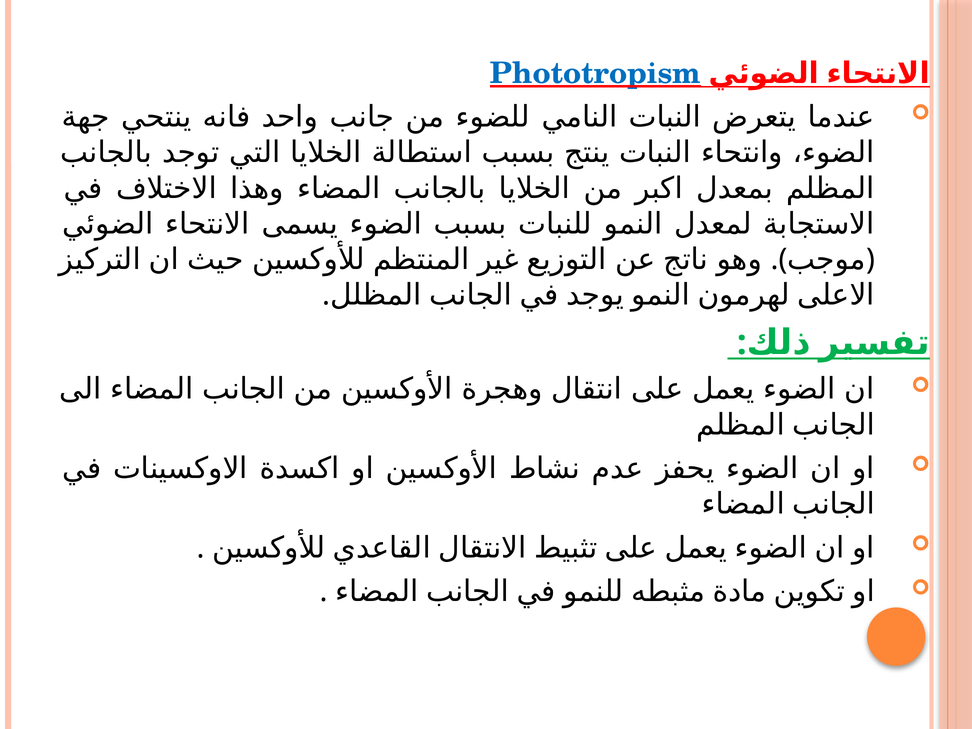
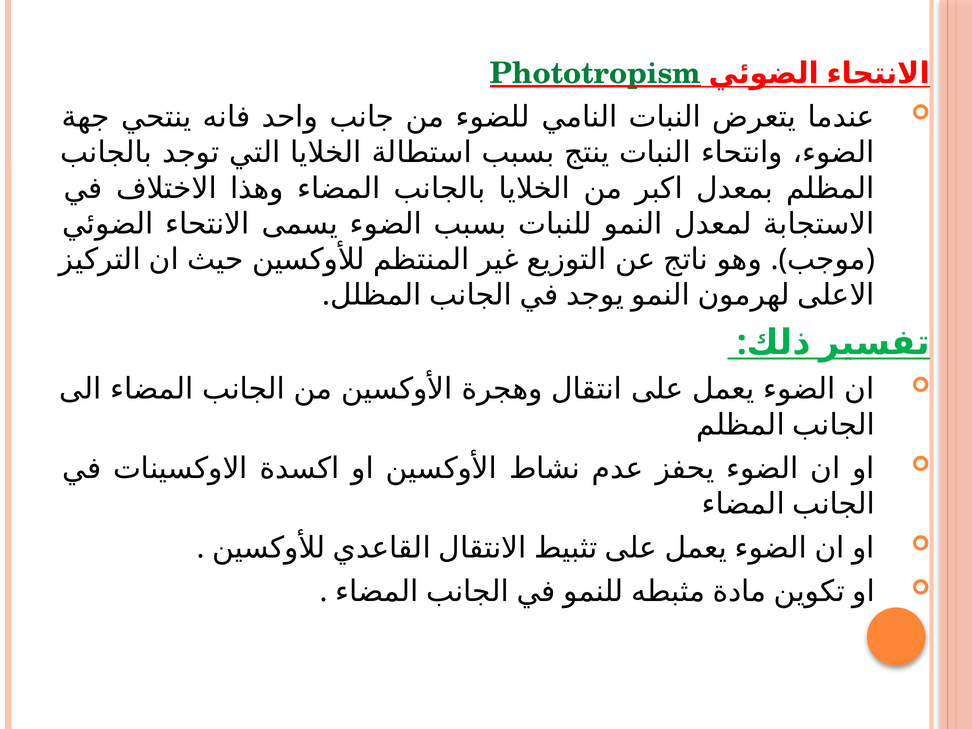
Phototropism colour: blue -> green
